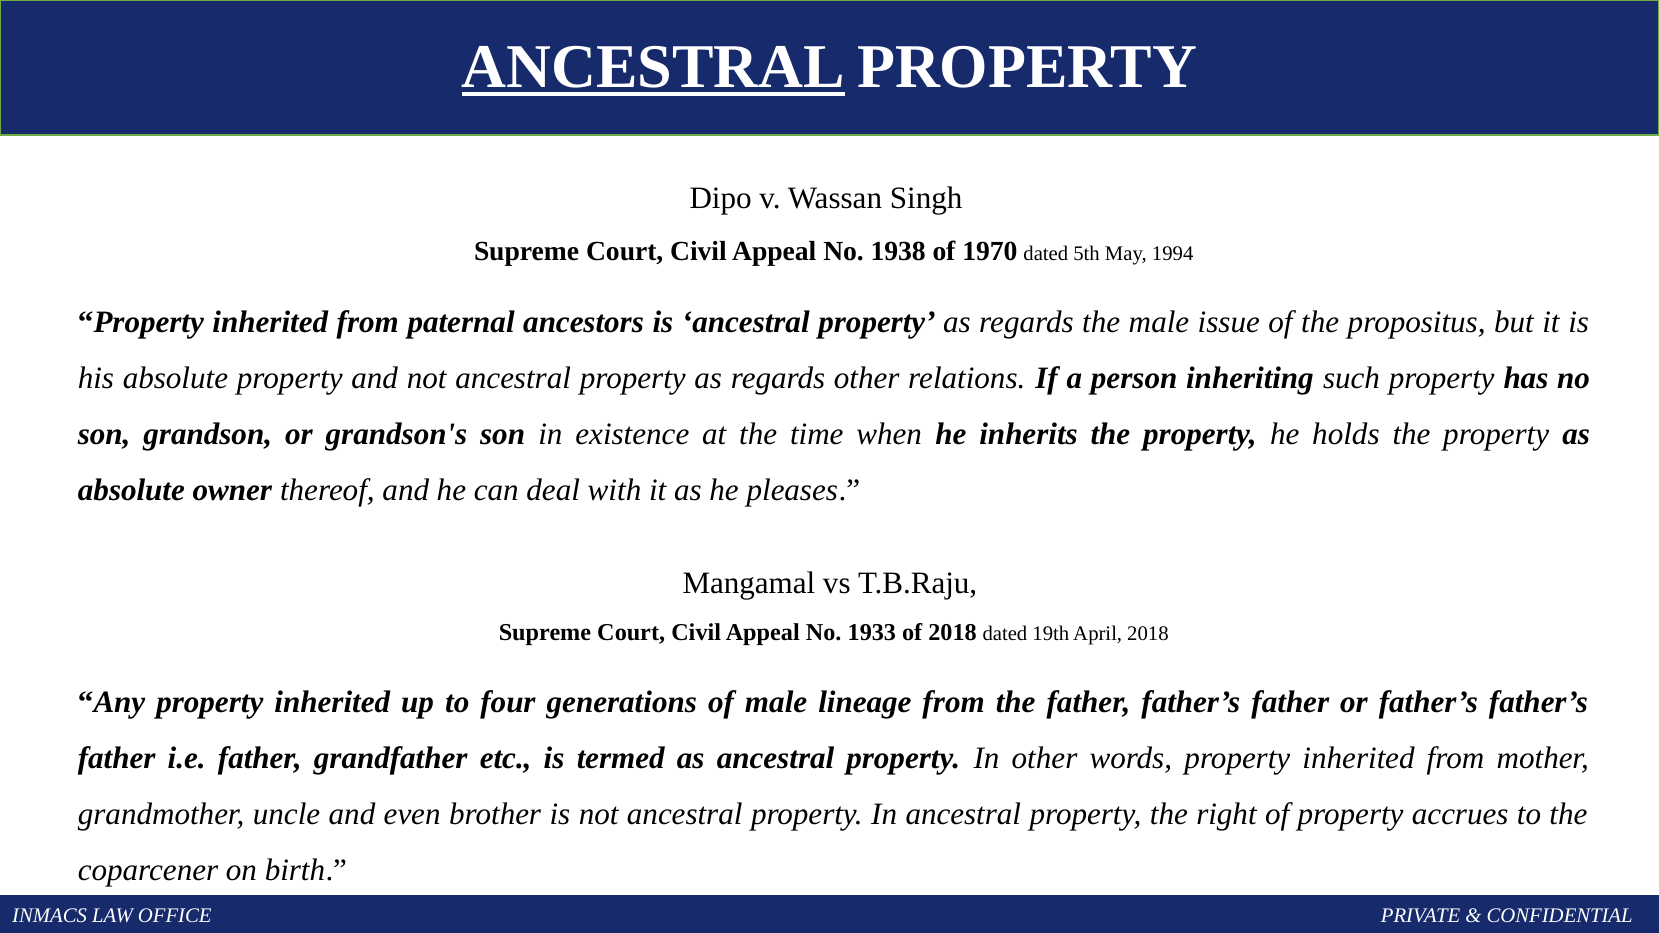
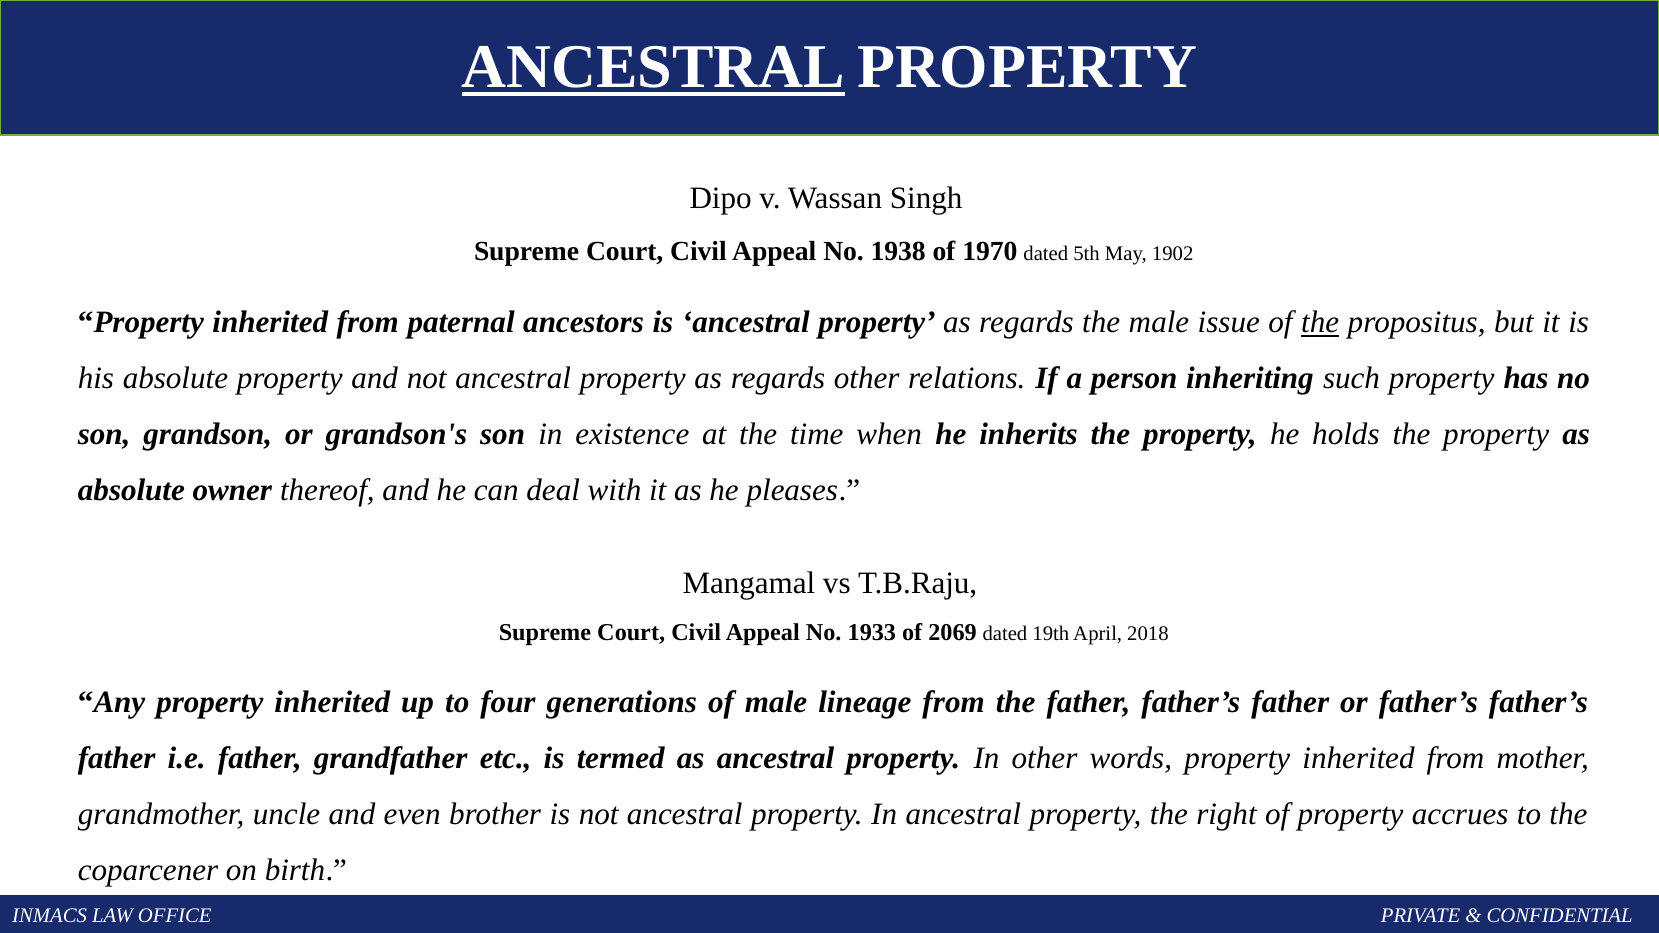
1994: 1994 -> 1902
the at (1320, 322) underline: none -> present
of 2018: 2018 -> 2069
